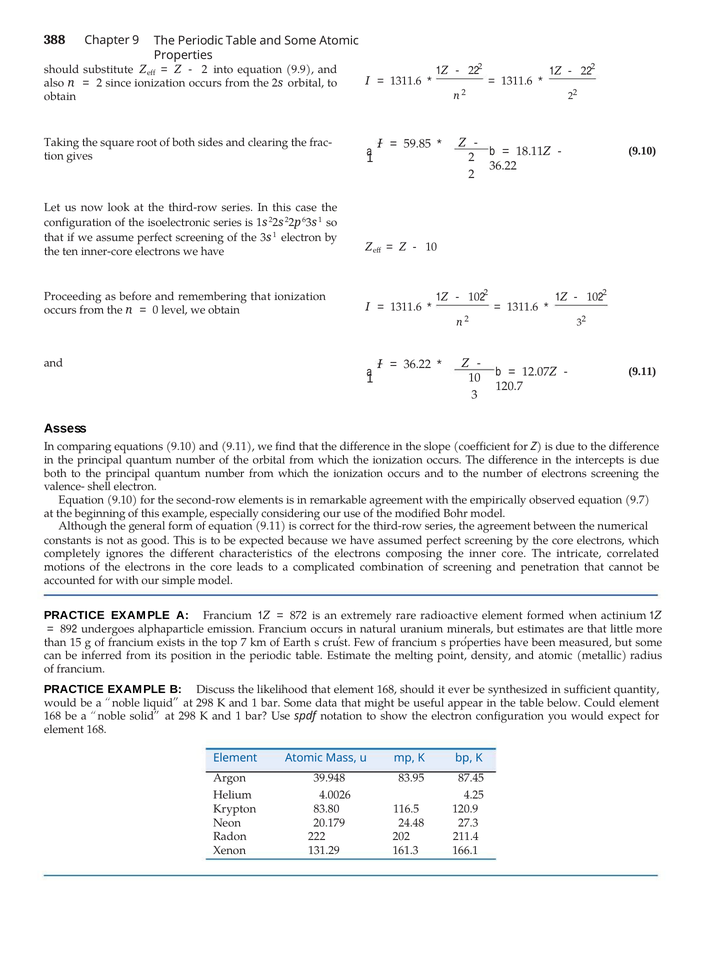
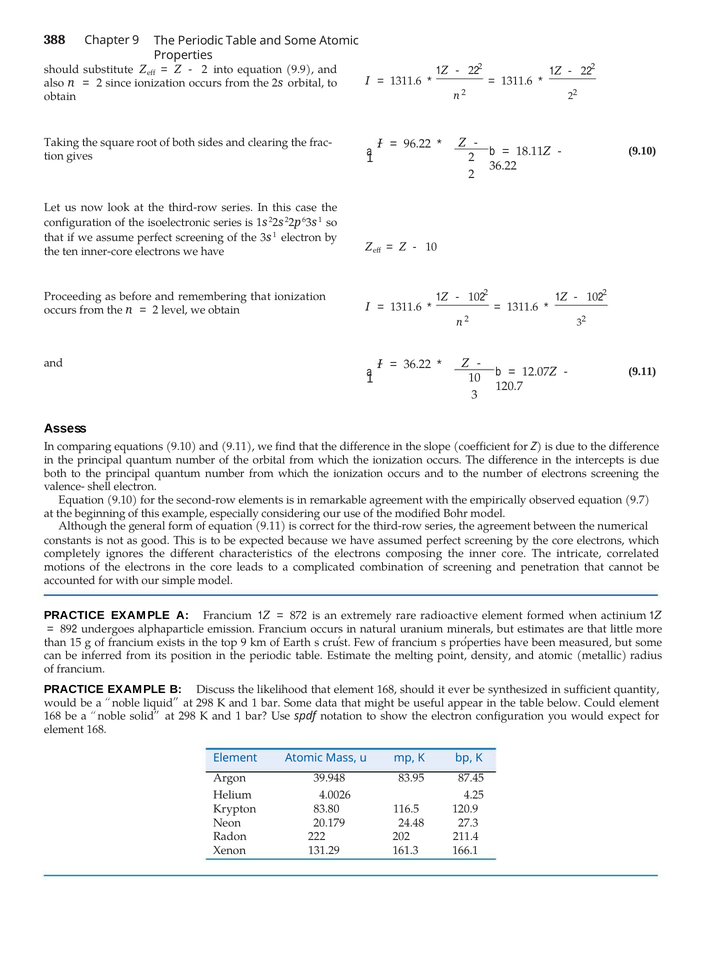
59.85: 59.85 -> 96.22
0 at (155, 310): 0 -> 2
top 7: 7 -> 9
